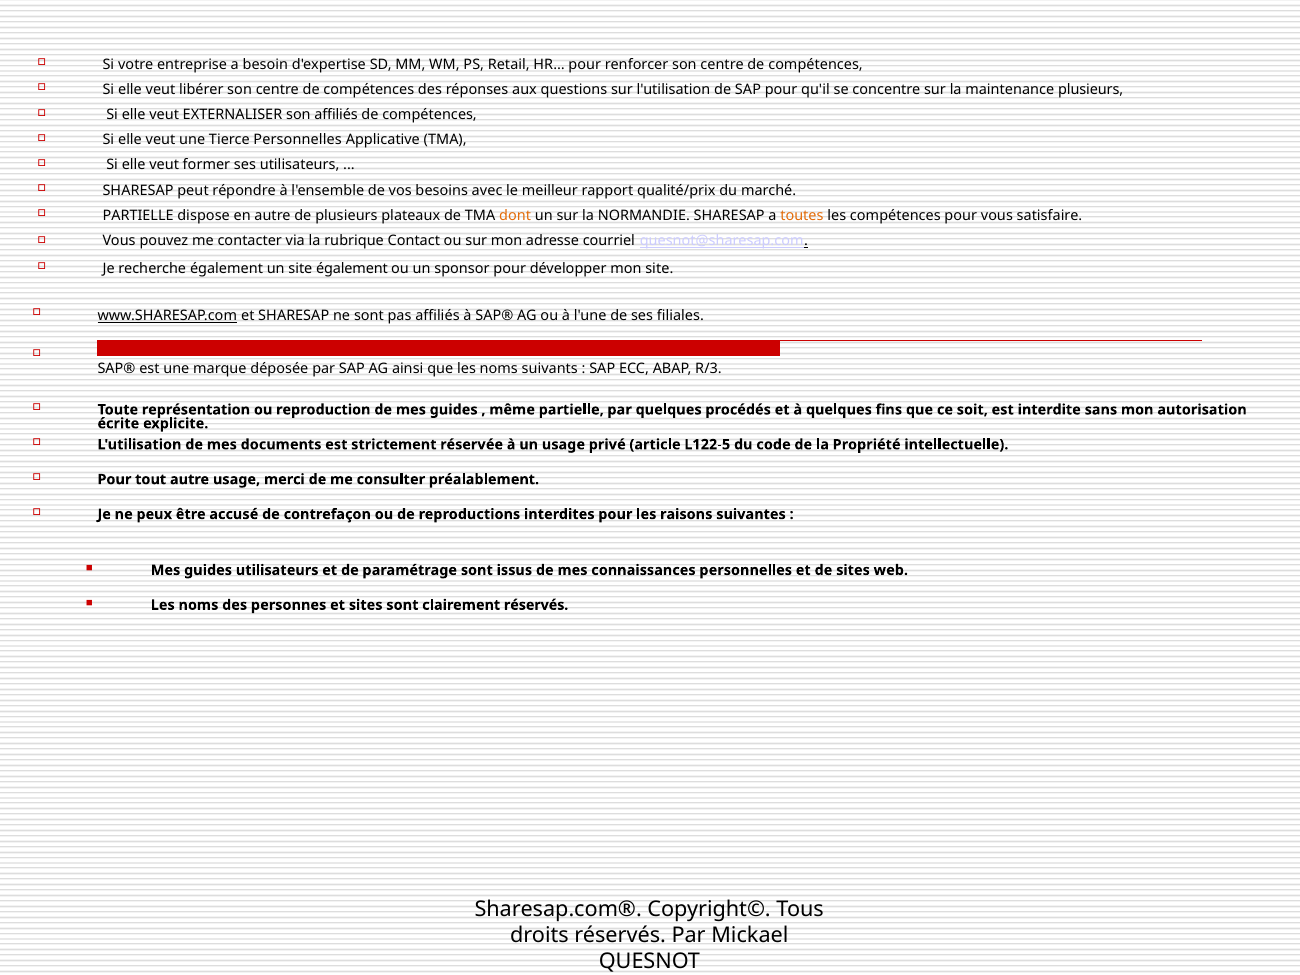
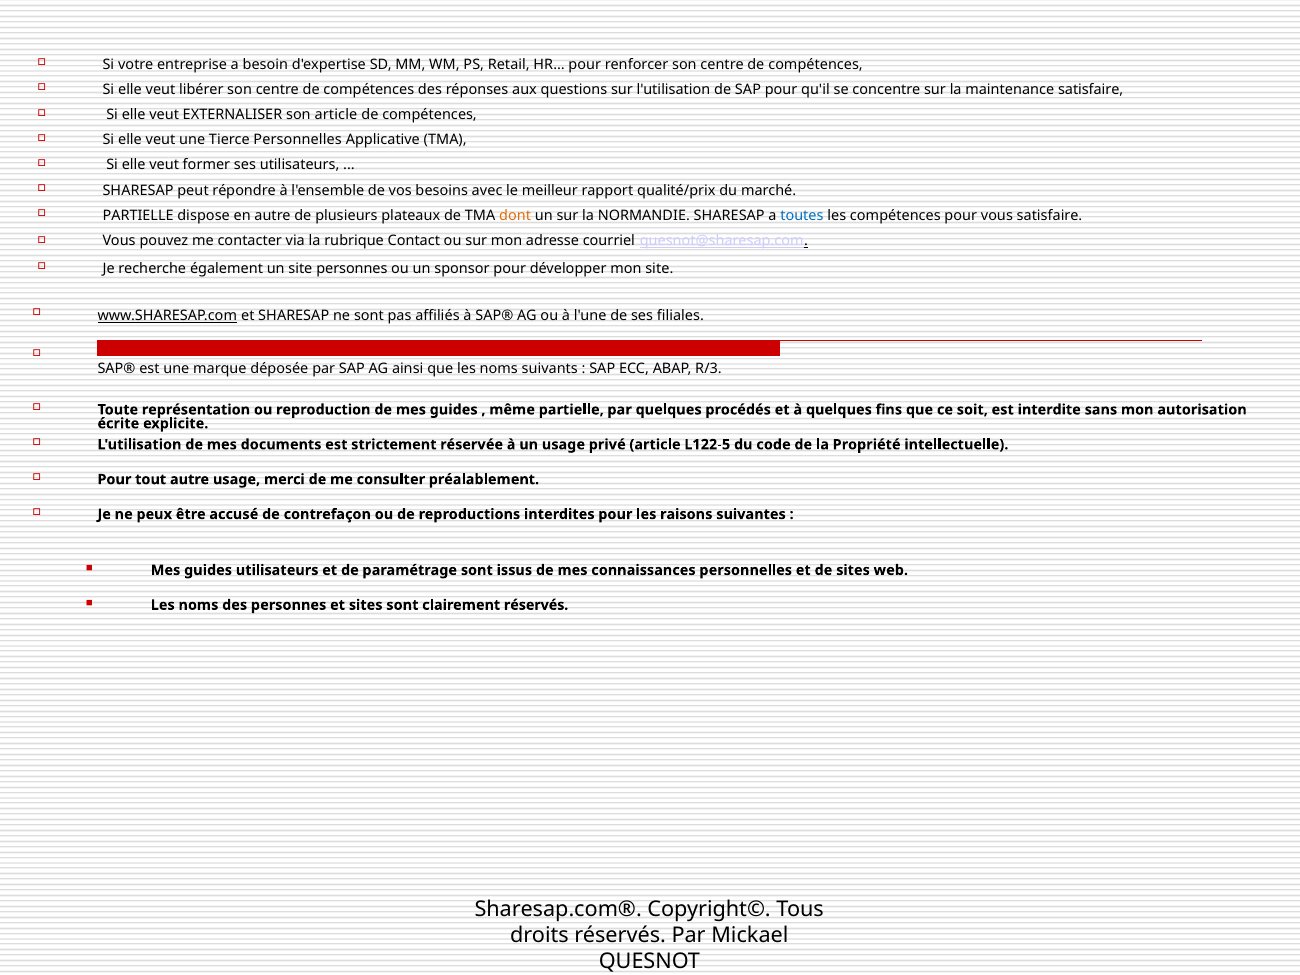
maintenance plusieurs: plusieurs -> satisfaire
son affiliés: affiliés -> article
toutes colour: orange -> blue
site également: également -> personnes
